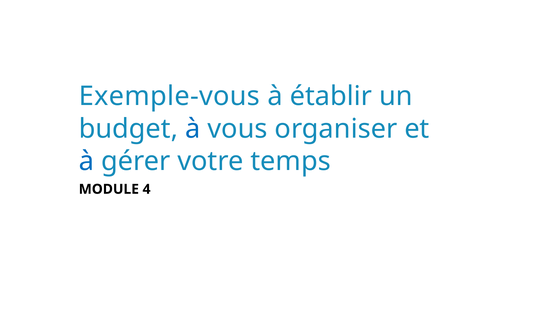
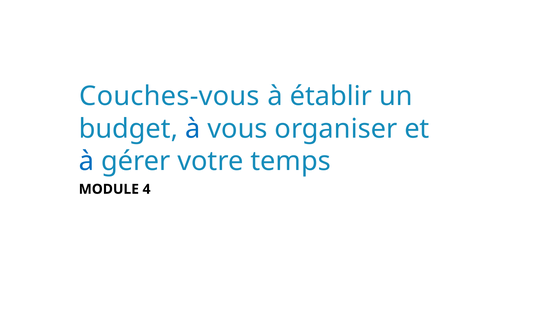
Exemple-vous: Exemple-vous -> Couches-vous
